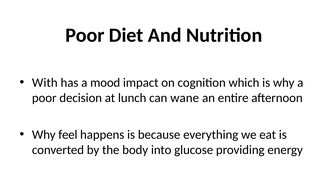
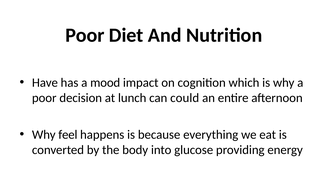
With: With -> Have
wane: wane -> could
